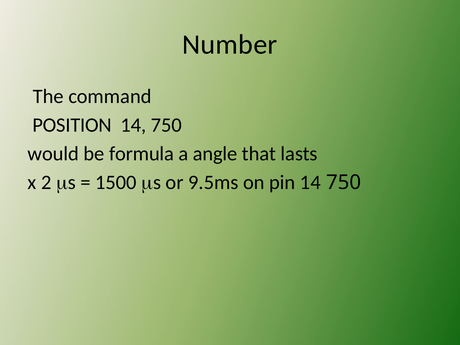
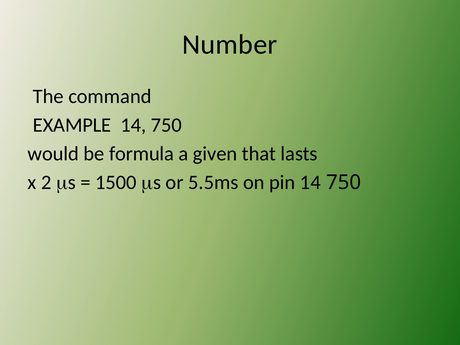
POSITION: POSITION -> EXAMPLE
angle: angle -> given
9.5ms: 9.5ms -> 5.5ms
